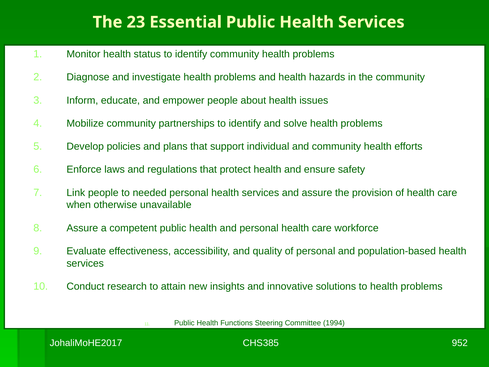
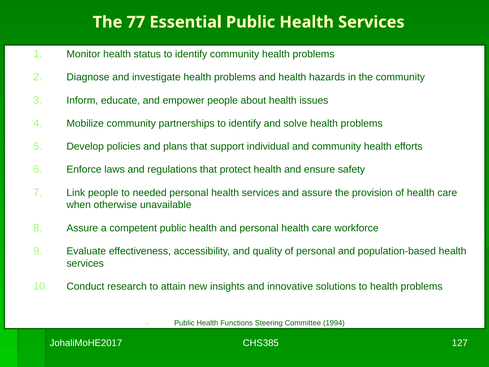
23: 23 -> 77
952: 952 -> 127
